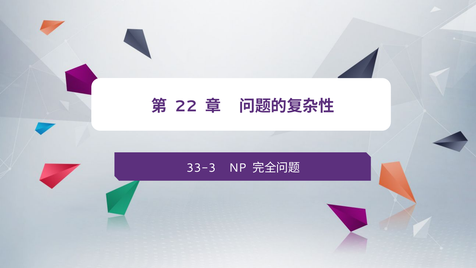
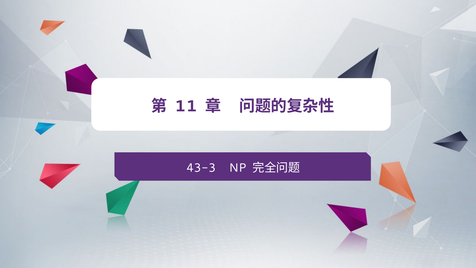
22: 22 -> 11
33-3: 33-3 -> 43-3
